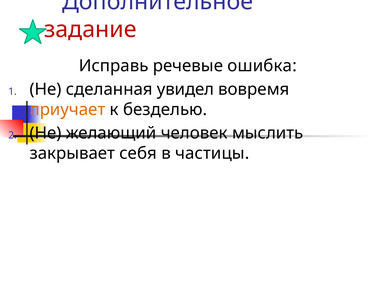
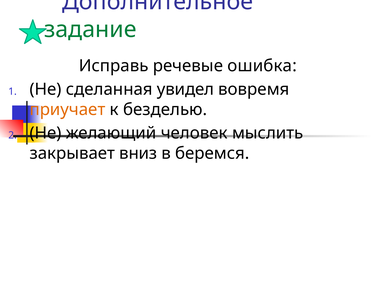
задание colour: red -> green
себя: себя -> вниз
частицы: частицы -> беремся
